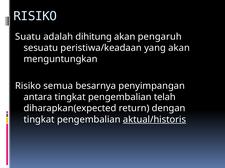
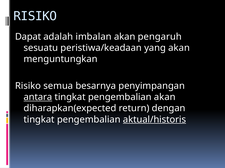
Suatu: Suatu -> Dapat
dihitung: dihitung -> imbalan
antara underline: none -> present
pengembalian telah: telah -> akan
